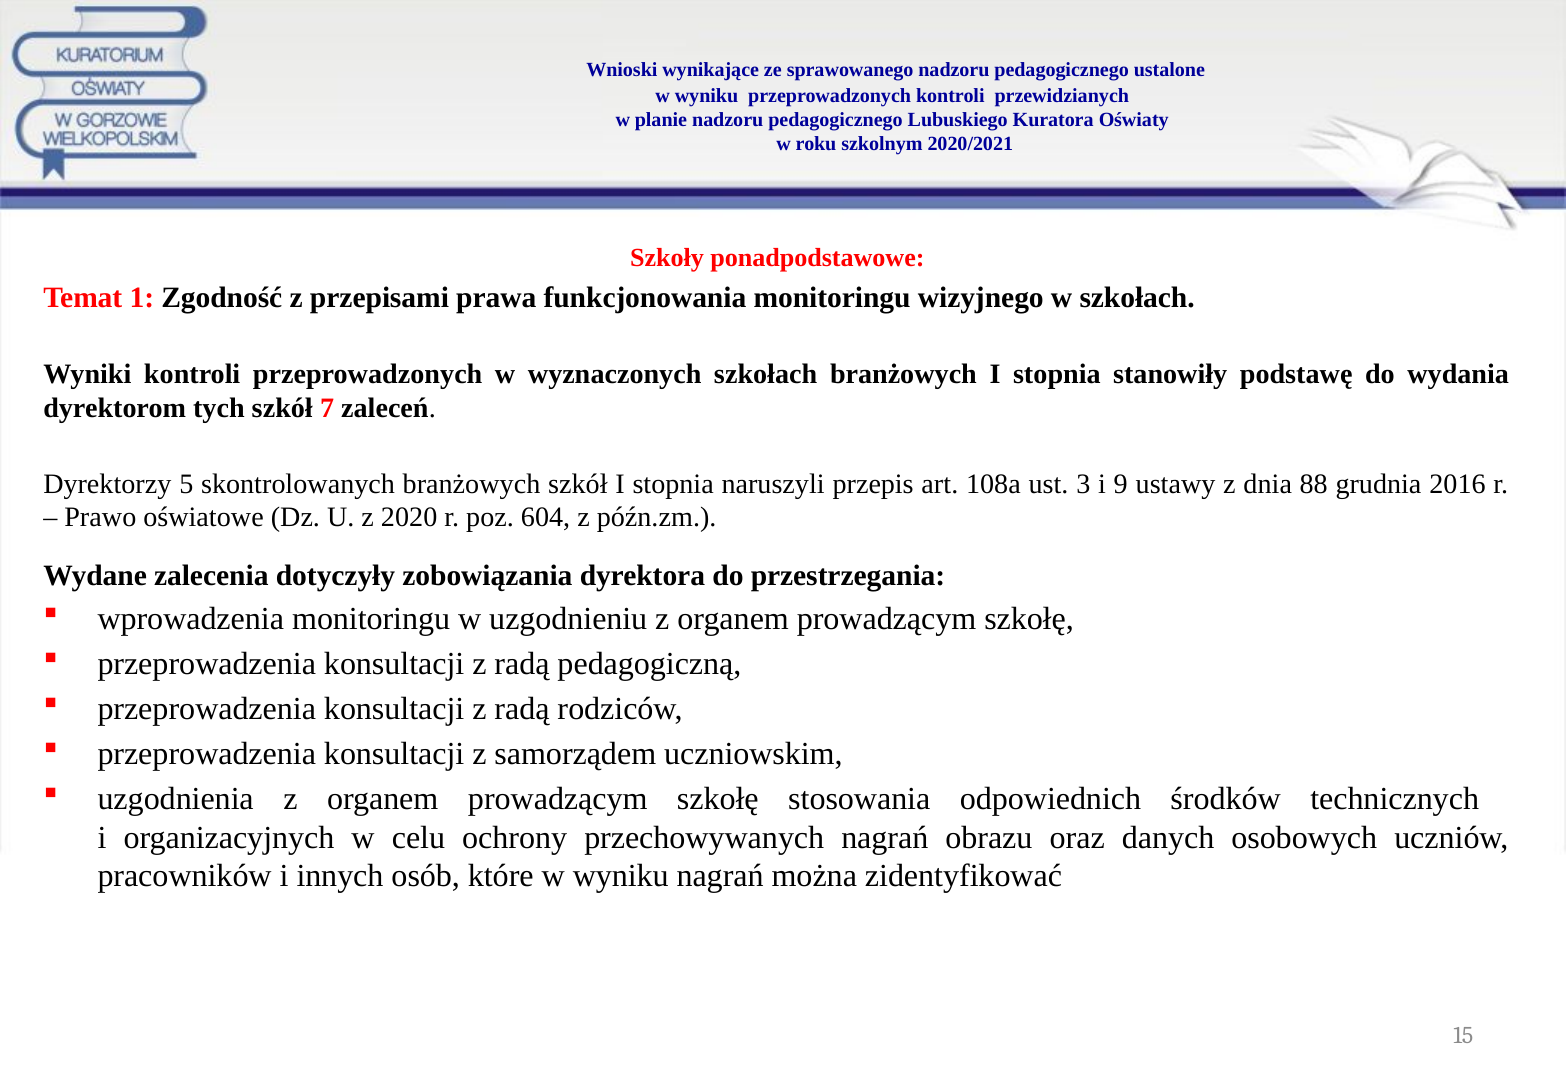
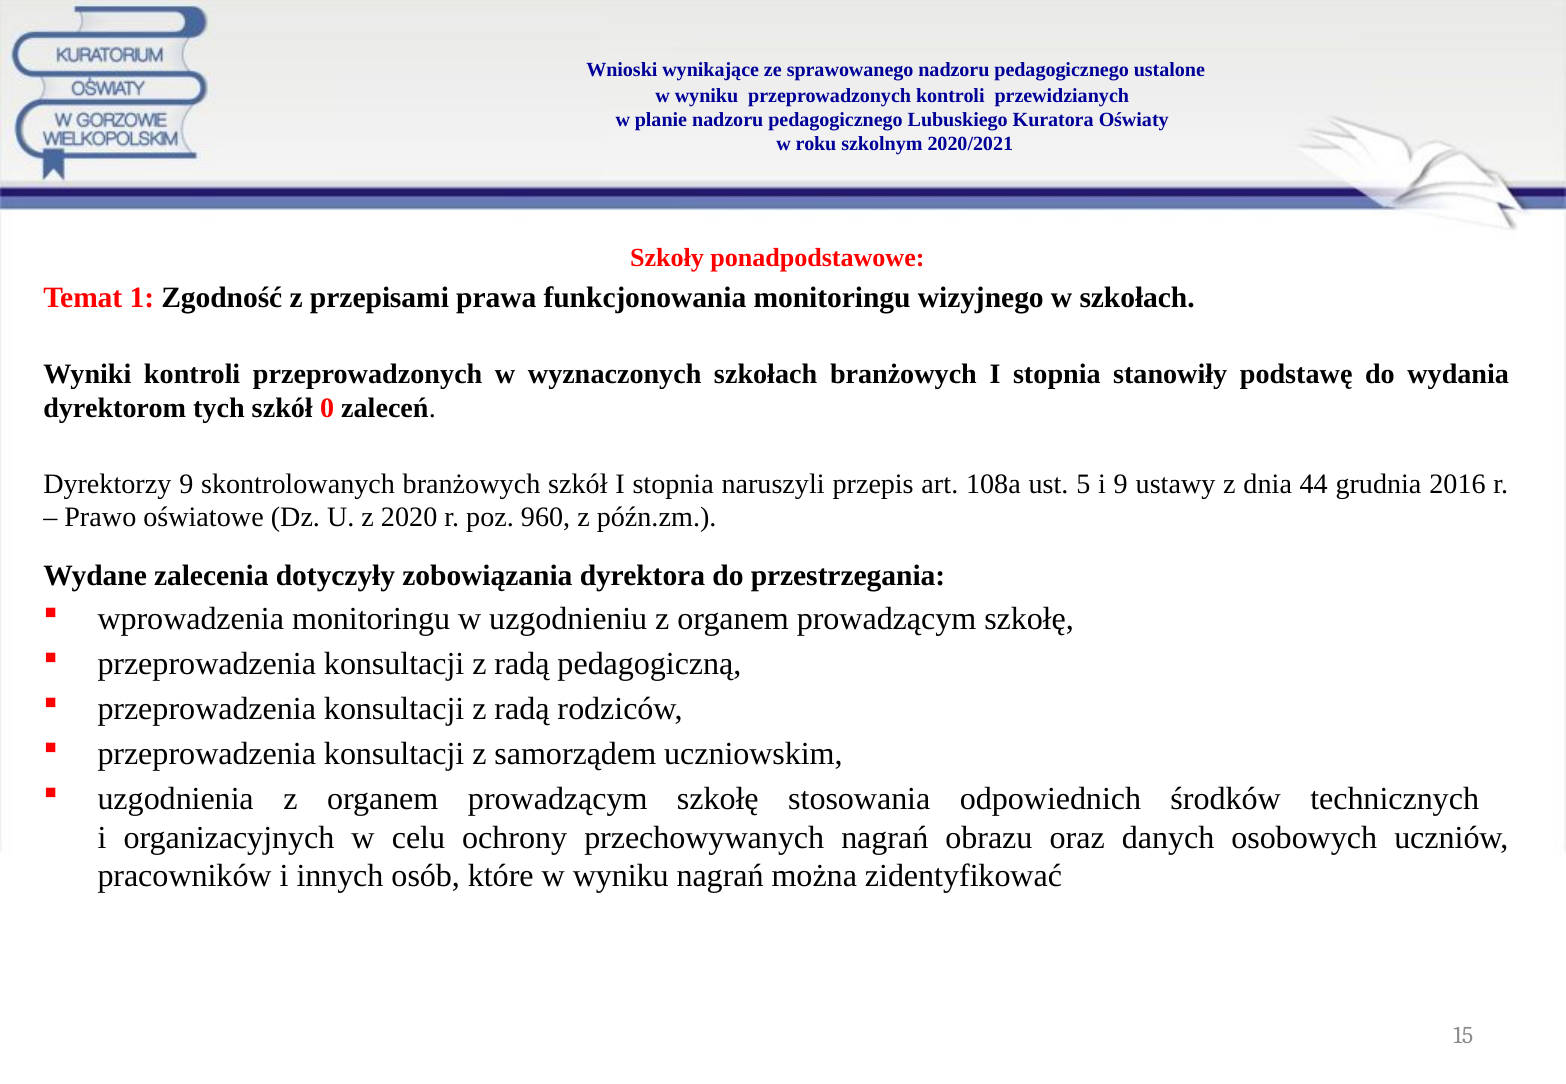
7: 7 -> 0
Dyrektorzy 5: 5 -> 9
3: 3 -> 5
88: 88 -> 44
604: 604 -> 960
